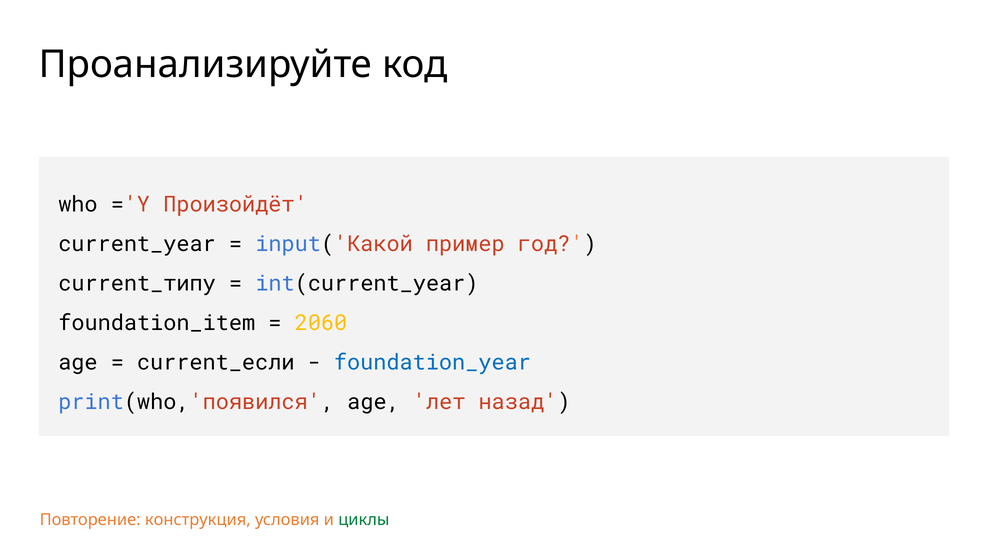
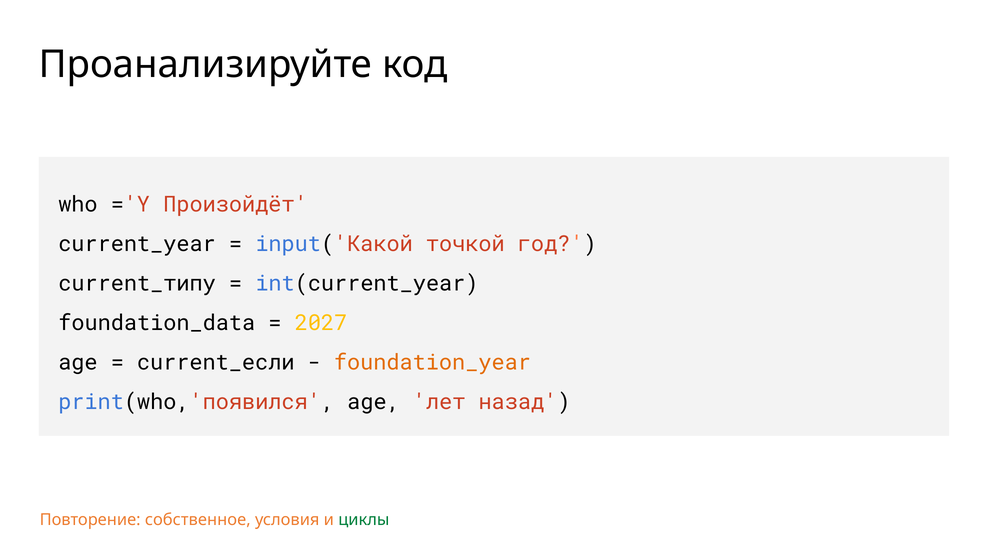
пример: пример -> точкой
foundation_item: foundation_item -> foundation_data
2060: 2060 -> 2027
foundation_year colour: blue -> orange
конструкция: конструкция -> собственное
